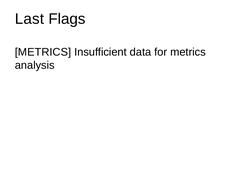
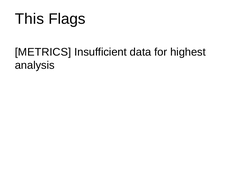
Last: Last -> This
for metrics: metrics -> highest
